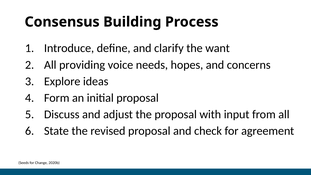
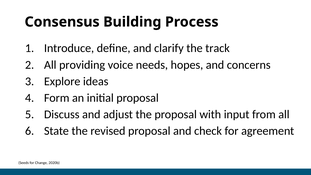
want: want -> track
